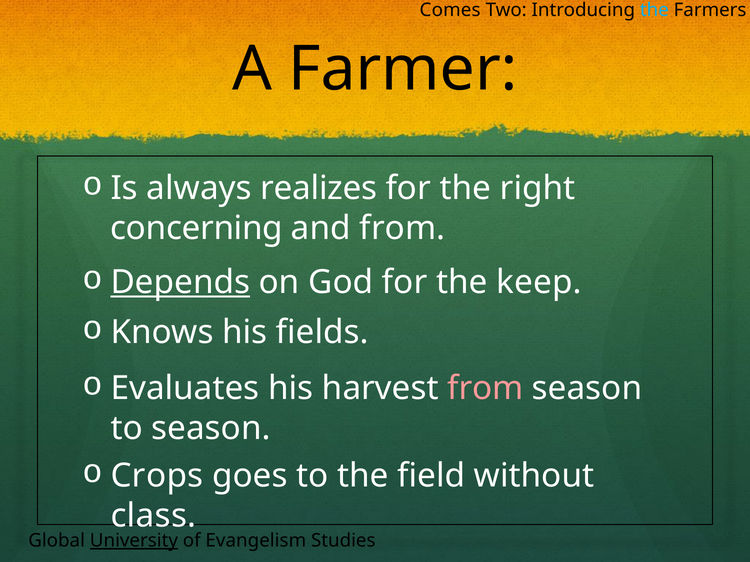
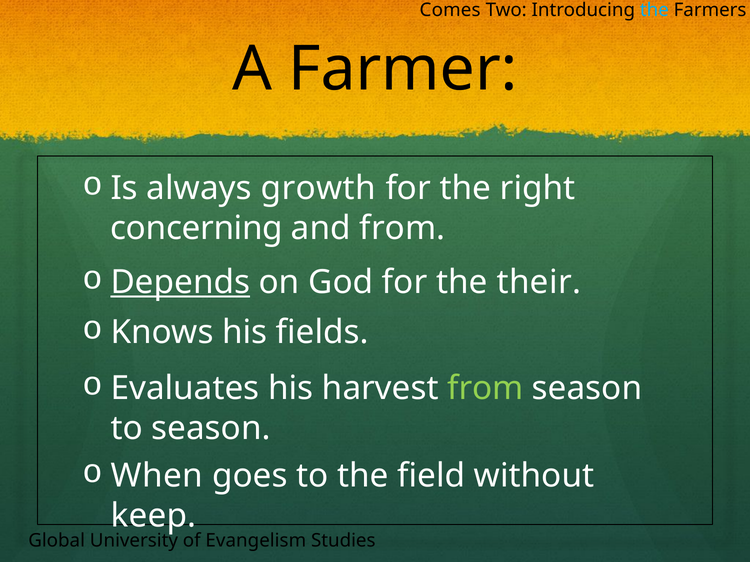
realizes: realizes -> growth
keep: keep -> their
from at (485, 389) colour: pink -> light green
Crops: Crops -> When
class: class -> keep
University underline: present -> none
